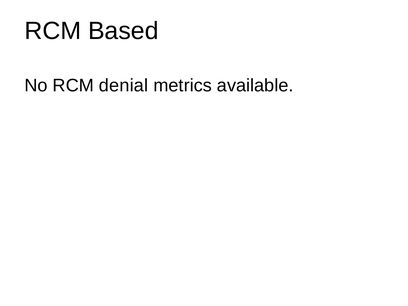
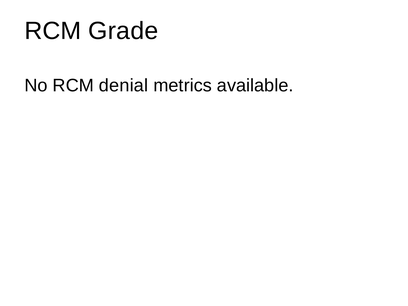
Based: Based -> Grade
